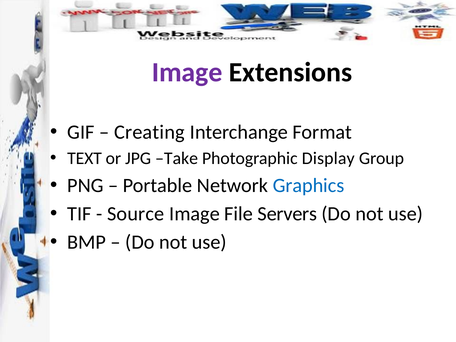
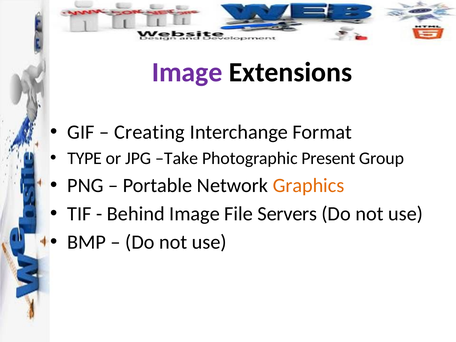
TEXT: TEXT -> TYPE
Display: Display -> Present
Graphics colour: blue -> orange
Source: Source -> Behind
